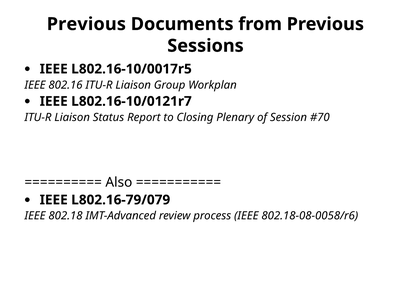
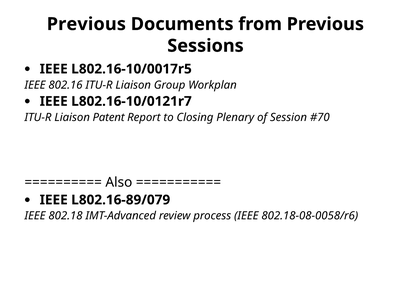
Status: Status -> Patent
L802.16-79/079: L802.16-79/079 -> L802.16-89/079
